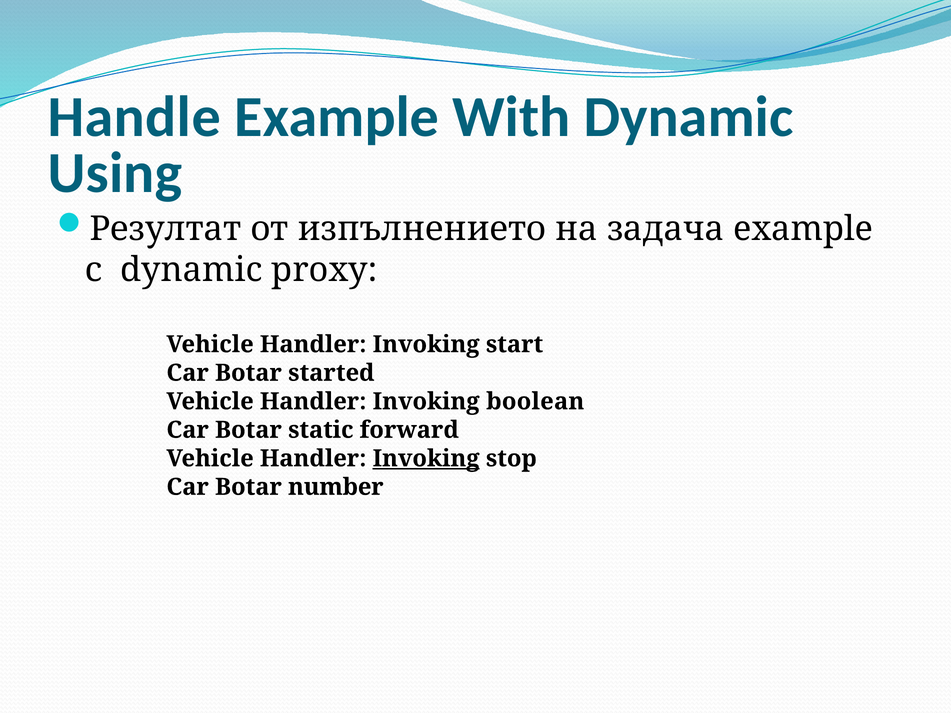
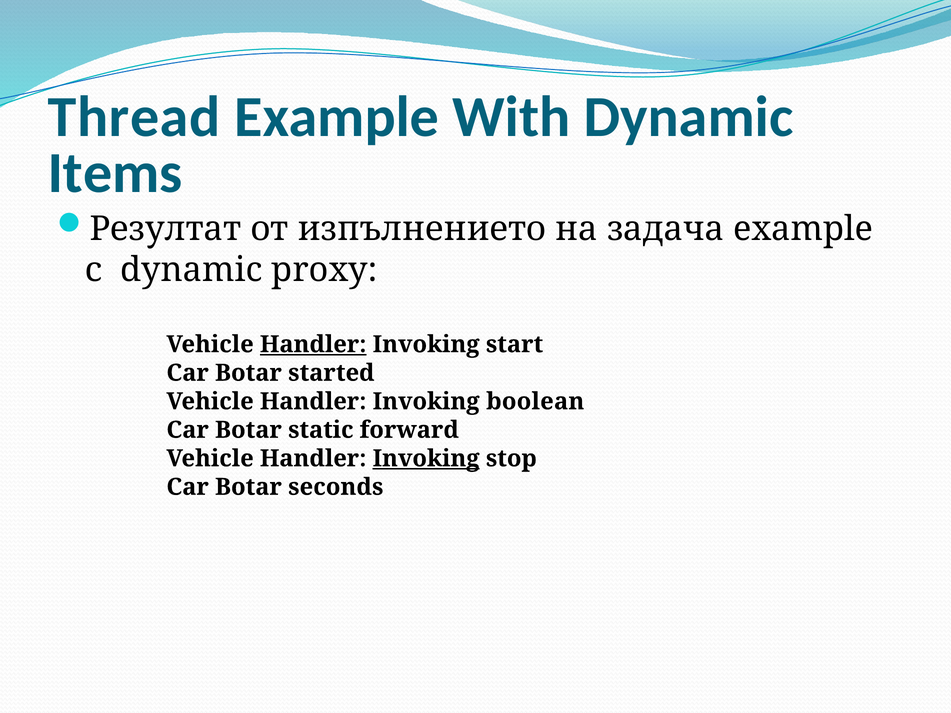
Handle: Handle -> Thread
Using: Using -> Items
Handler at (313, 345) underline: none -> present
number: number -> seconds
